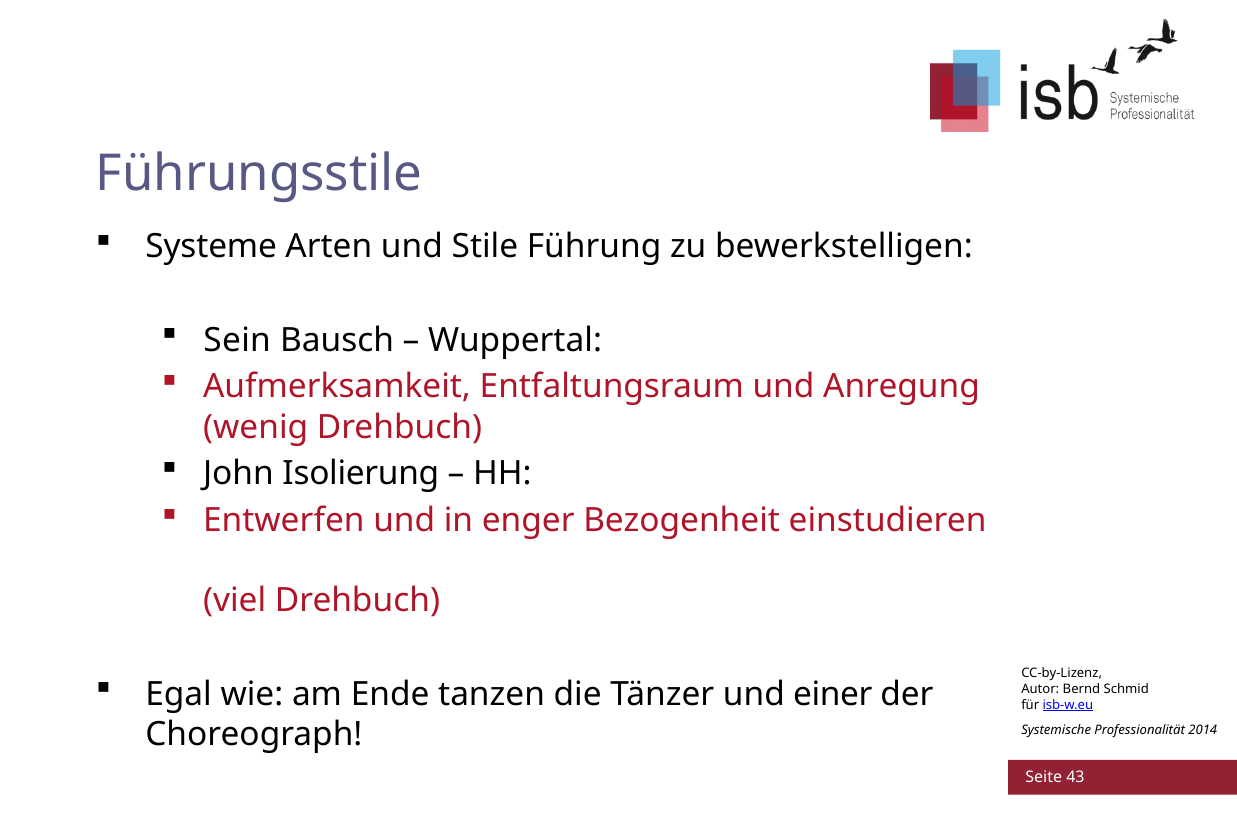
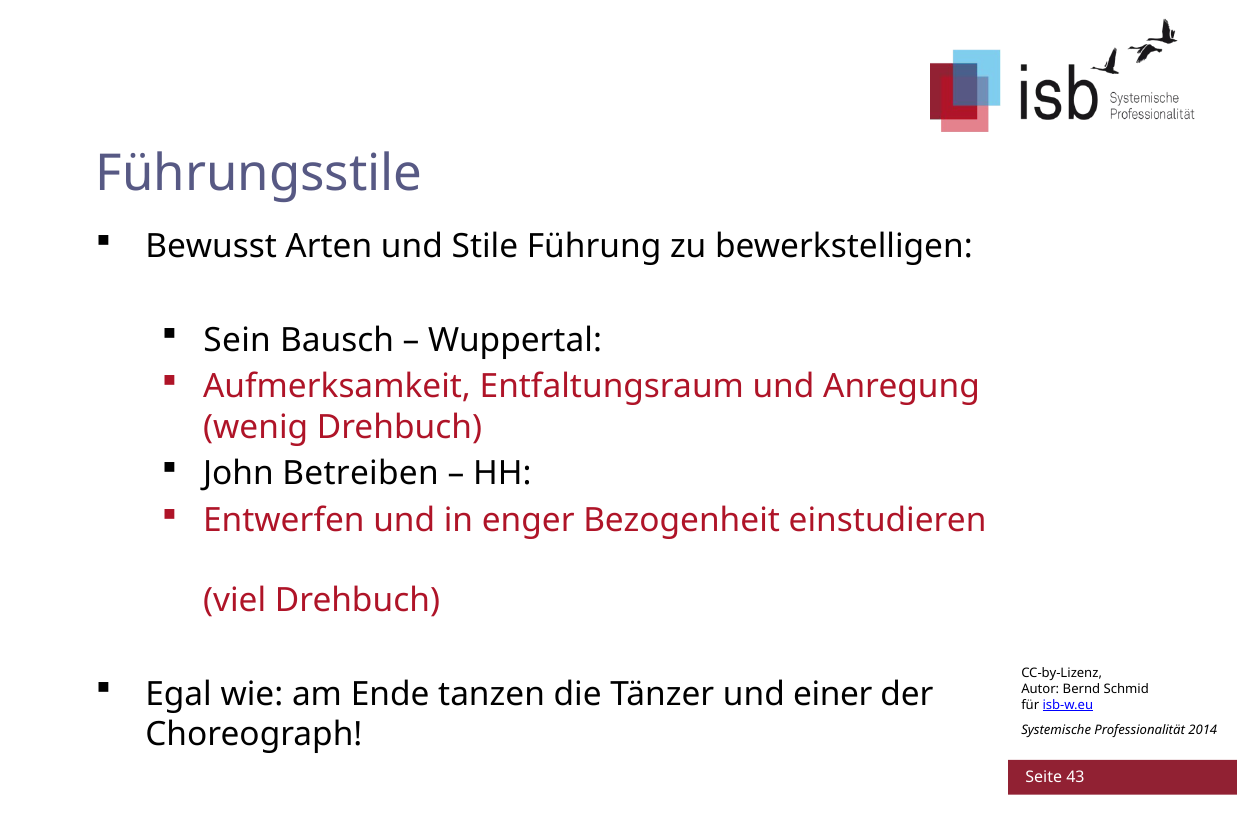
Systeme: Systeme -> Bewusst
Isolierung: Isolierung -> Betreiben
